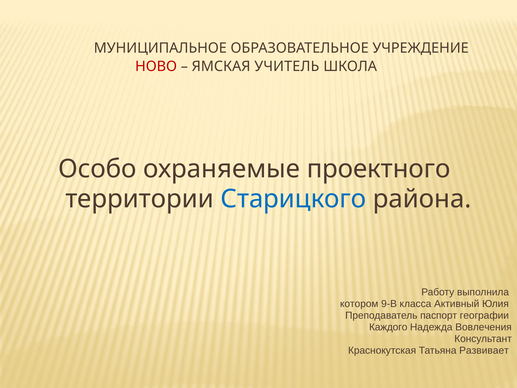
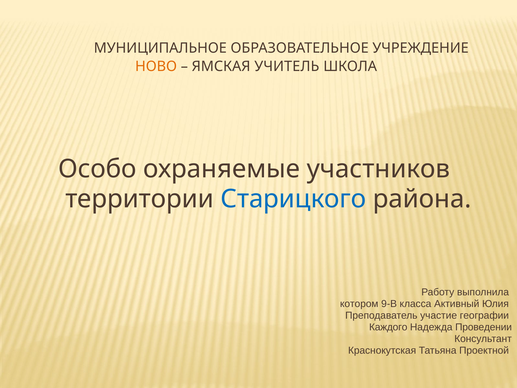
НОВО colour: red -> orange
проектного: проектного -> участников
паспорт: паспорт -> участие
Вовлечения: Вовлечения -> Проведении
Развивает: Развивает -> Проектной
